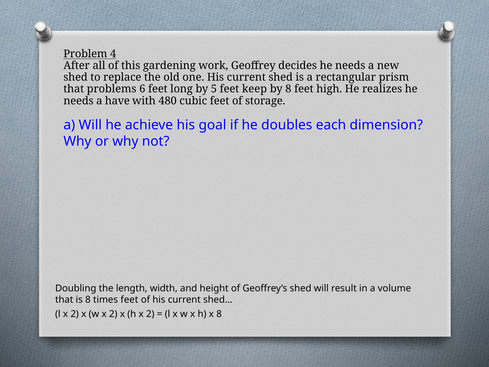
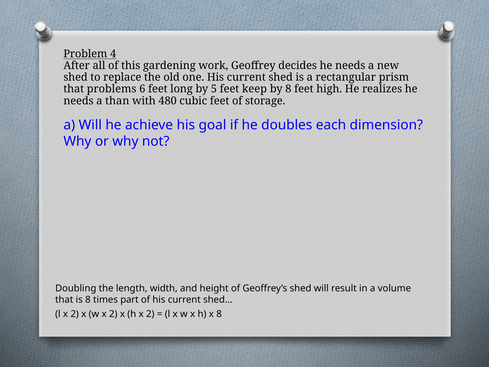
have: have -> than
times feet: feet -> part
